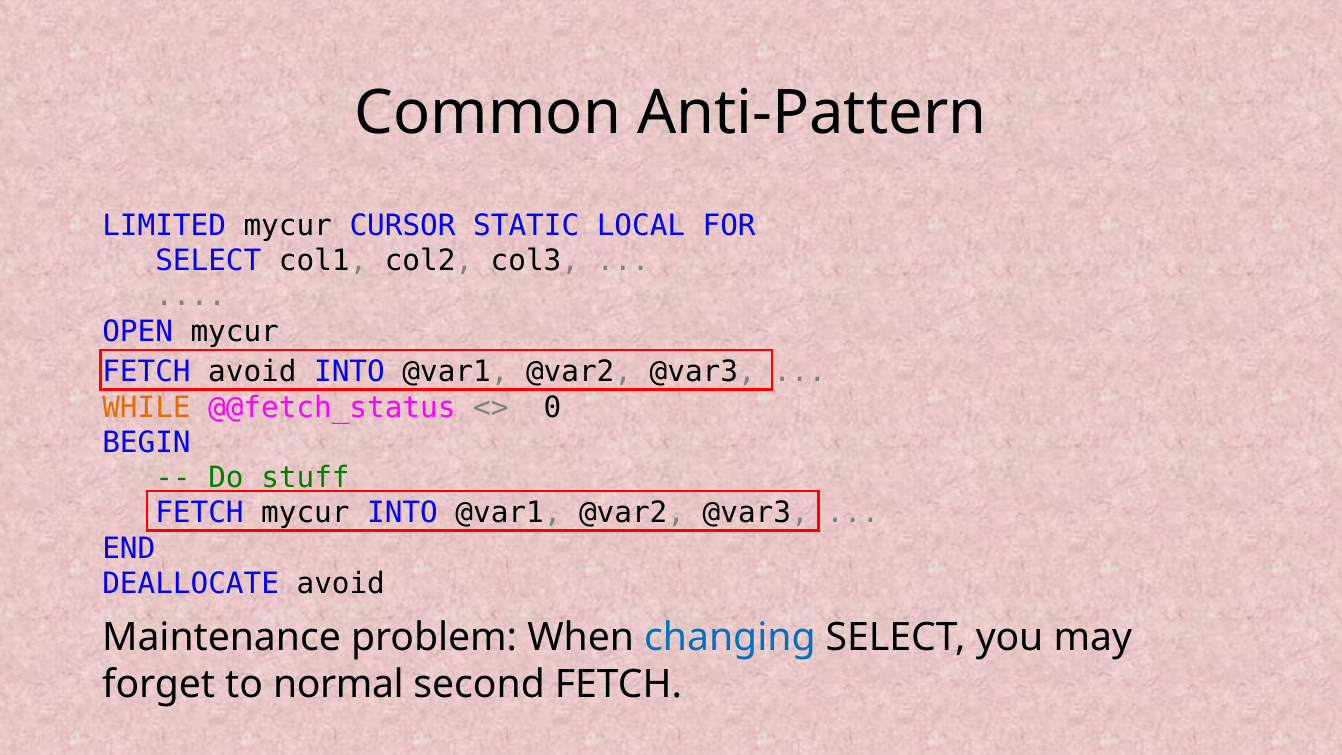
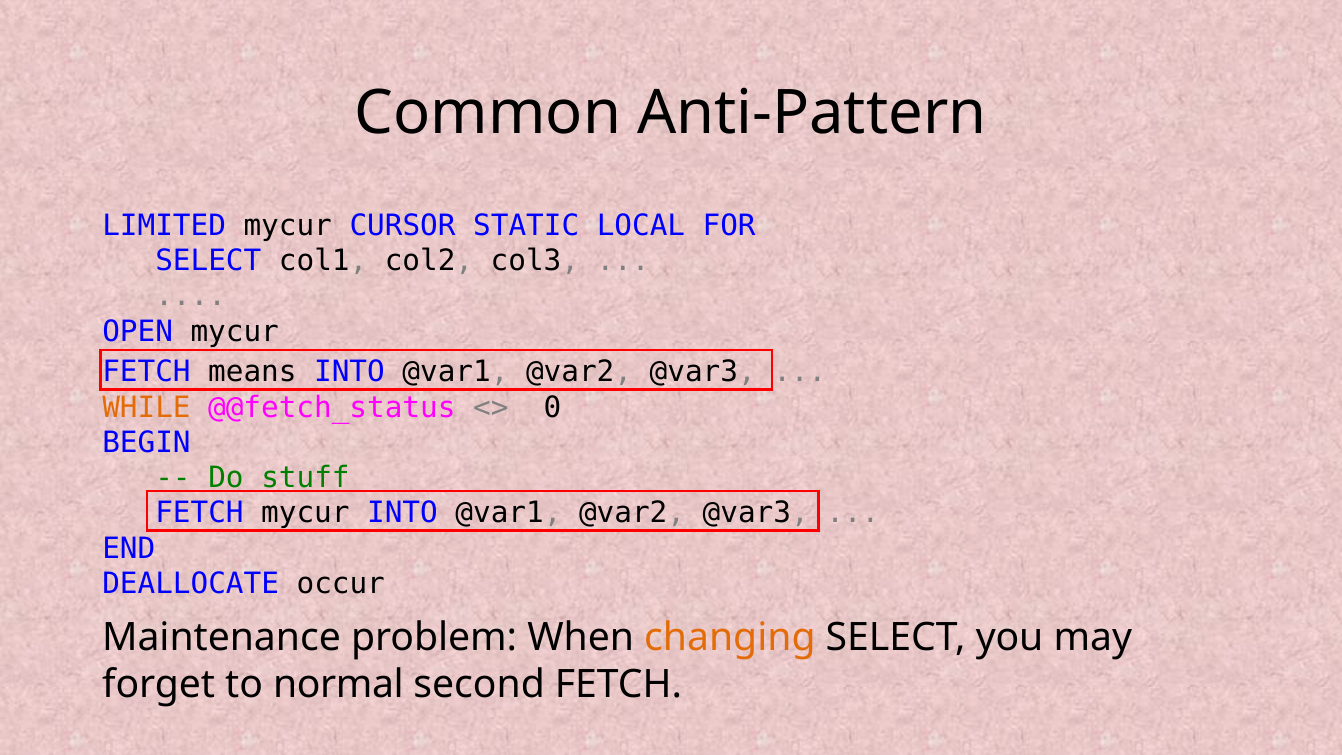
FETCH avoid: avoid -> means
DEALLOCATE avoid: avoid -> occur
changing colour: blue -> orange
